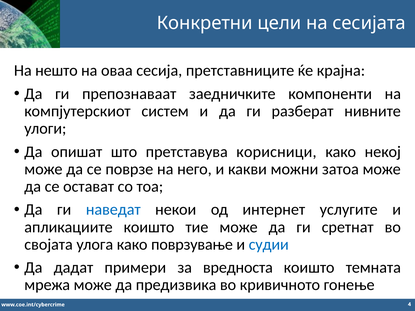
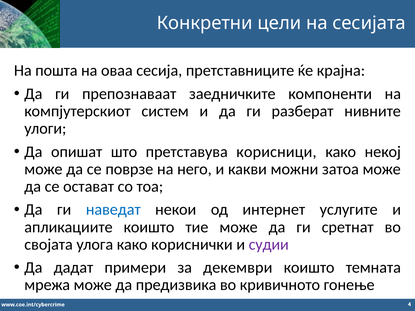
нешто: нешто -> пошта
поврзување: поврзување -> кориснички
судии colour: blue -> purple
вредноста: вредноста -> декември
